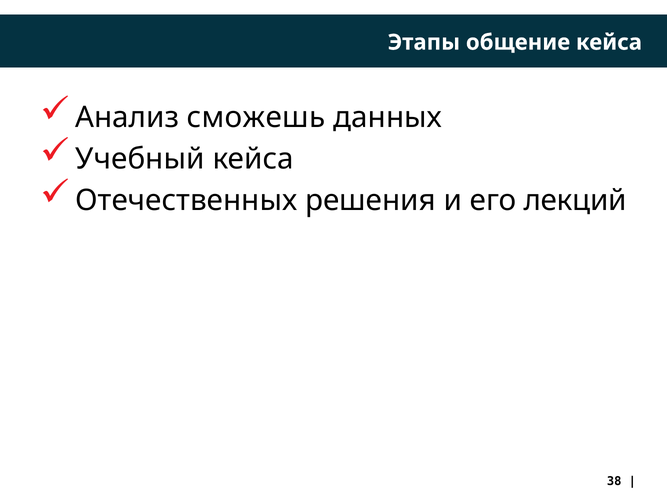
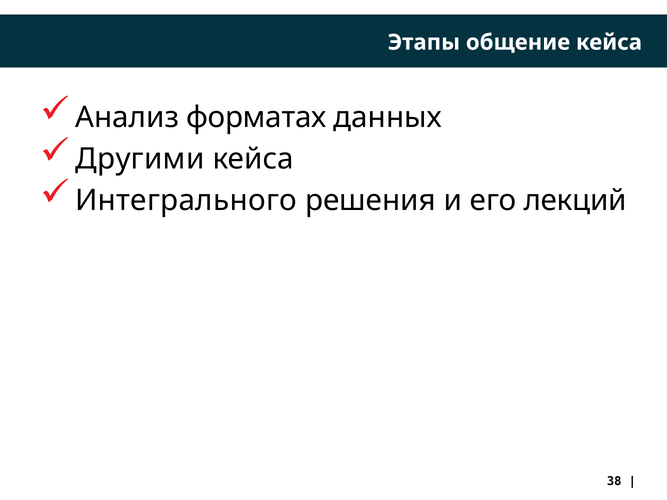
сможешь: сможешь -> форматах
Учебный: Учебный -> Другими
Отечественных: Отечественных -> Интегрального
